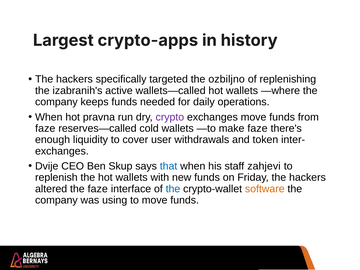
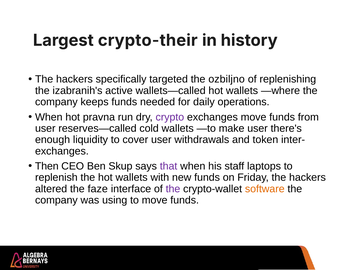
crypto-apps: crypto-apps -> crypto-their
faze at (45, 128): faze -> user
make faze: faze -> user
Dvije: Dvije -> Then
that colour: blue -> purple
zahjevi: zahjevi -> laptops
the at (173, 189) colour: blue -> purple
